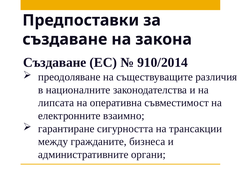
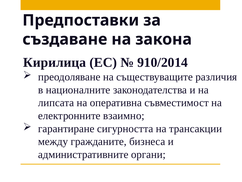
Създаване at (55, 62): Създаване -> Кирилица
